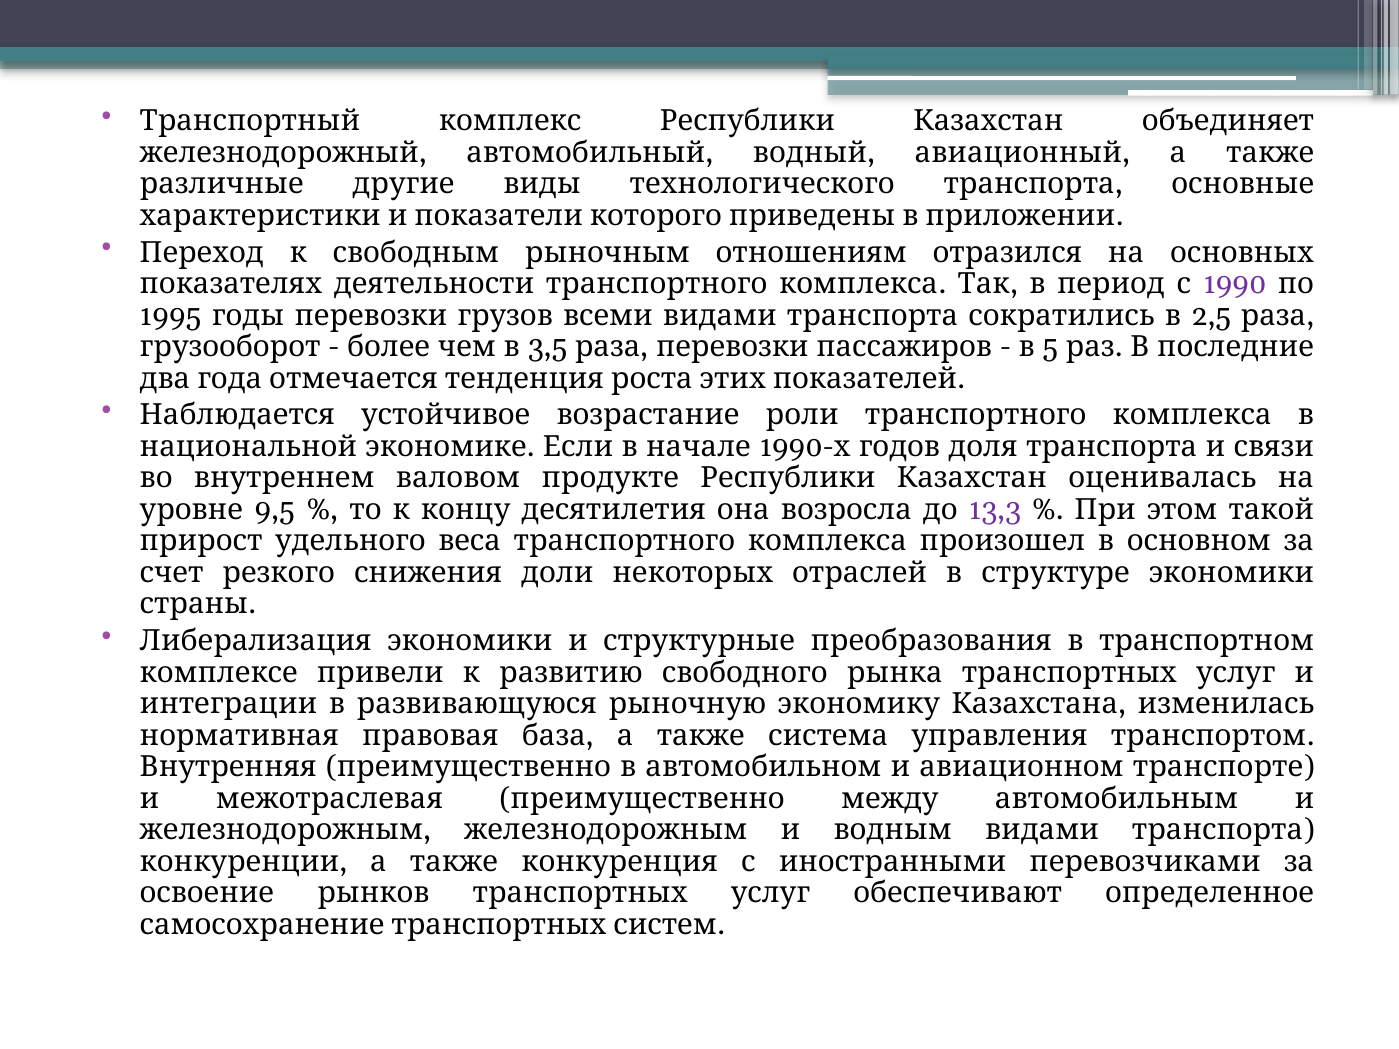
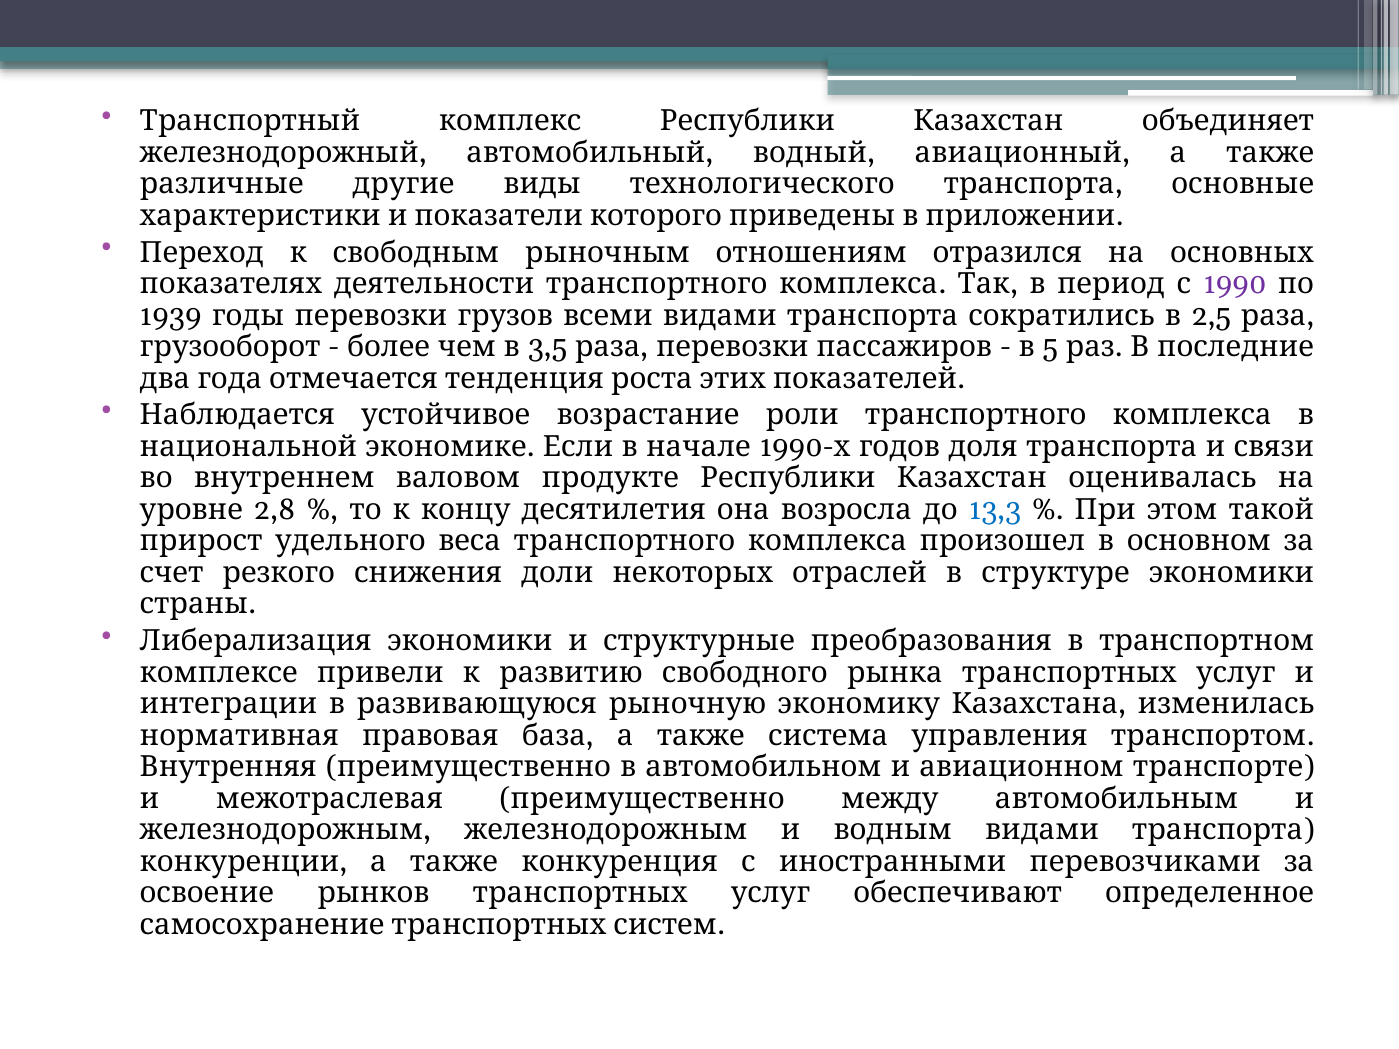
1995: 1995 -> 1939
9,5: 9,5 -> 2,8
13,3 colour: purple -> blue
